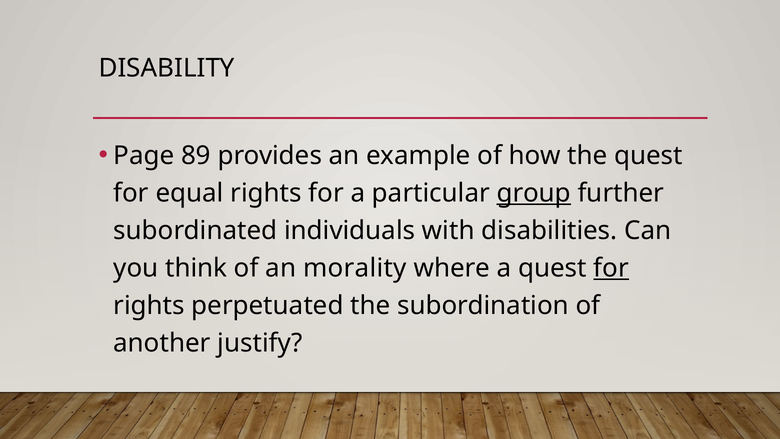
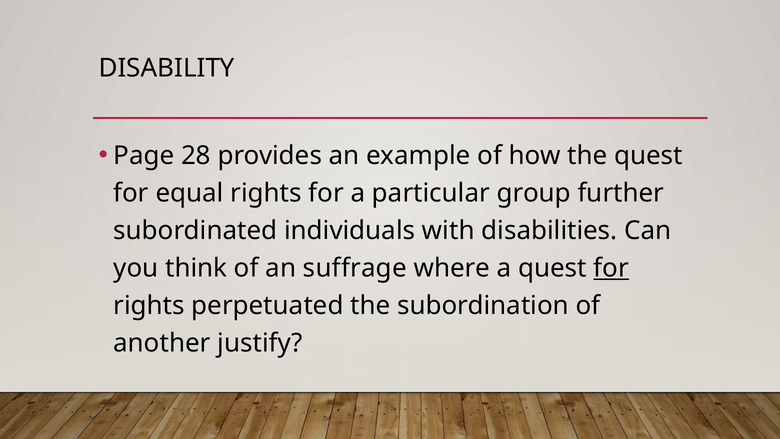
89: 89 -> 28
group underline: present -> none
morality: morality -> suffrage
